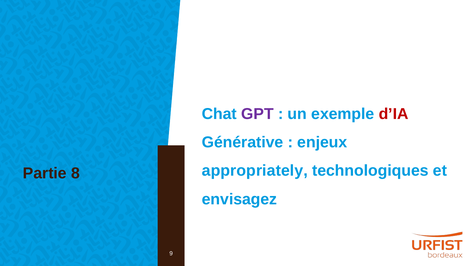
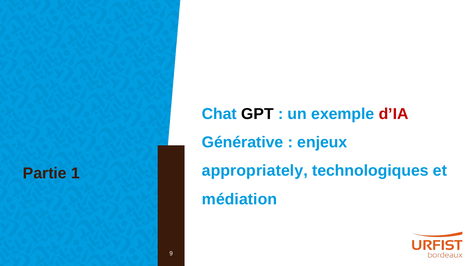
GPT colour: purple -> black
8: 8 -> 1
envisagez: envisagez -> médiation
